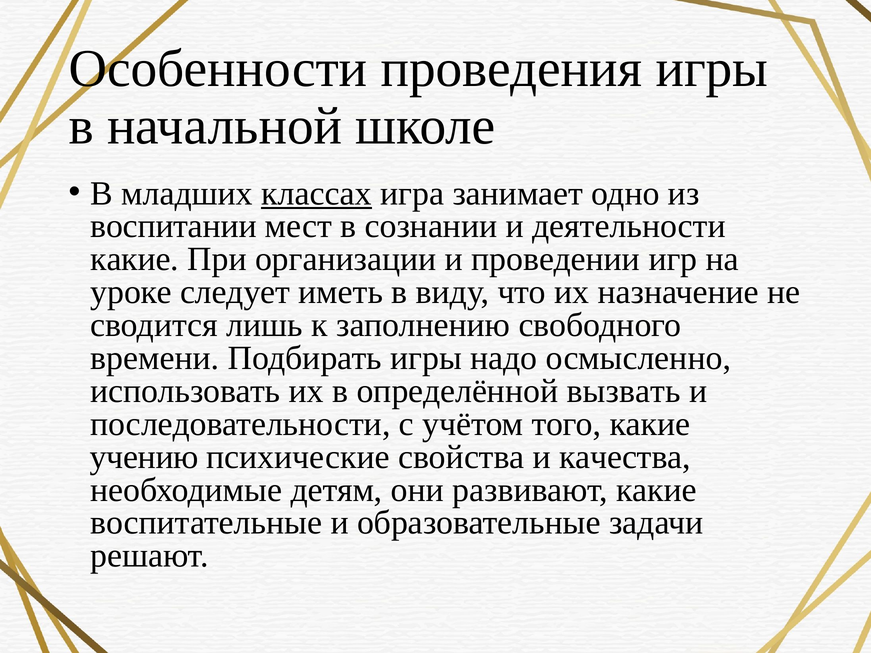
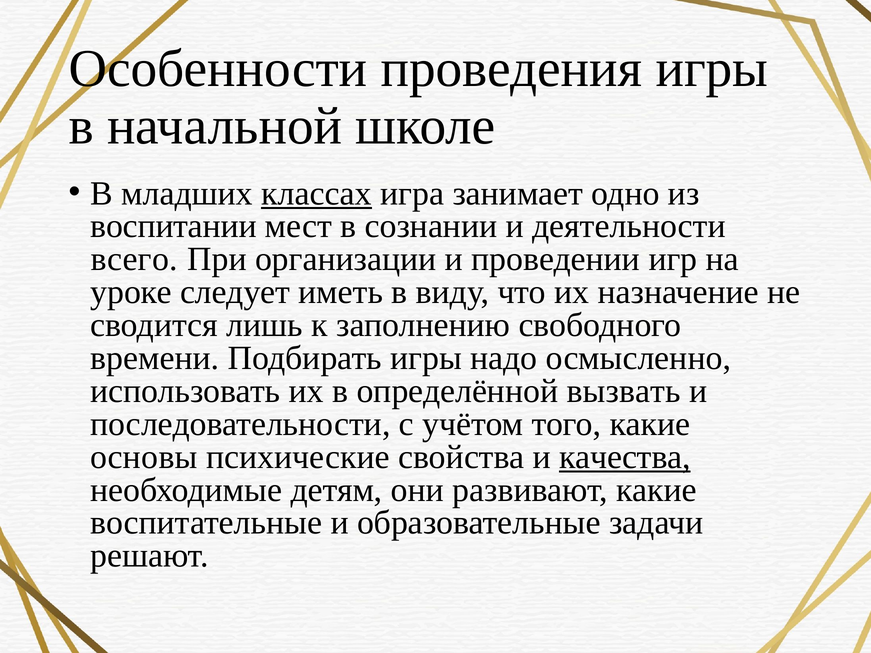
какие at (135, 259): какие -> всего
учению: учению -> основы
качества underline: none -> present
